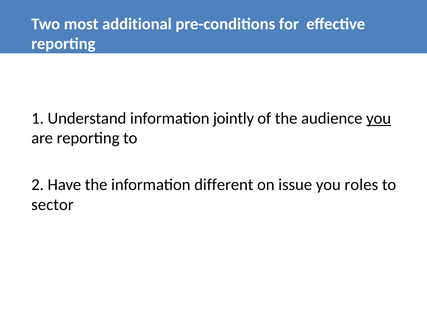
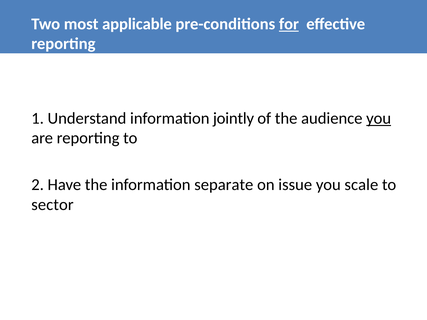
additional: additional -> applicable
for underline: none -> present
different: different -> separate
roles: roles -> scale
